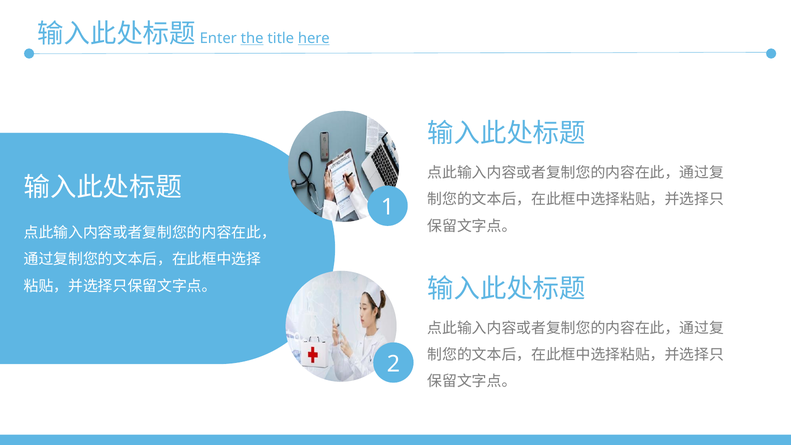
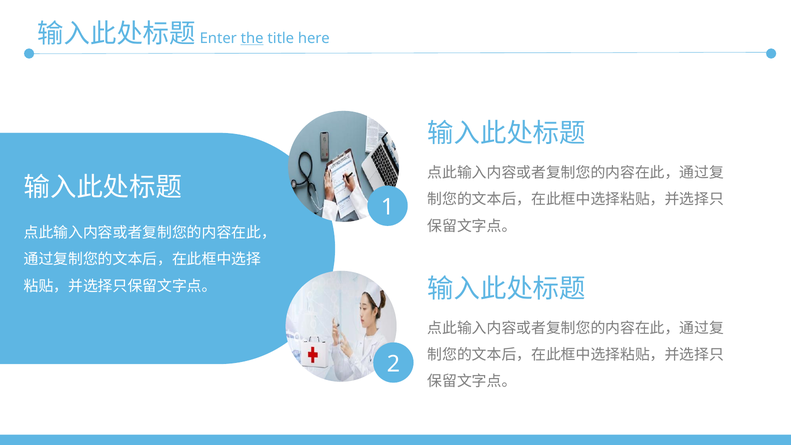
here underline: present -> none
